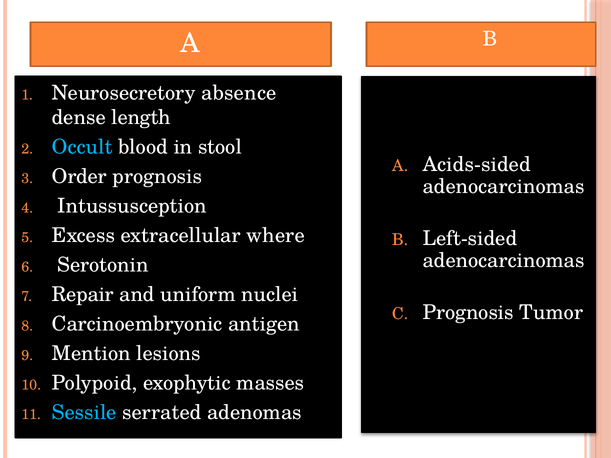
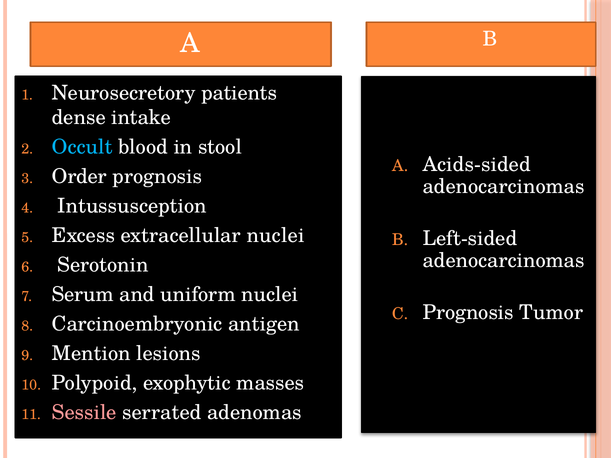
absence: absence -> patients
length: length -> intake
extracellular where: where -> nuclei
Repair: Repair -> Serum
Sessile colour: light blue -> pink
